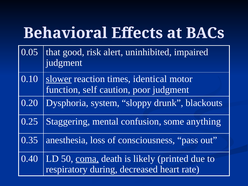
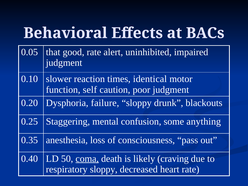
good risk: risk -> rate
slower underline: present -> none
system: system -> failure
printed: printed -> craving
respiratory during: during -> sloppy
